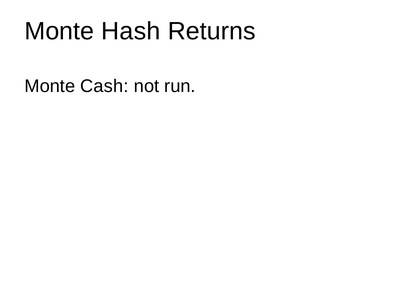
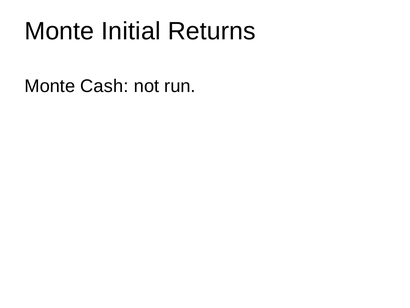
Hash: Hash -> Initial
